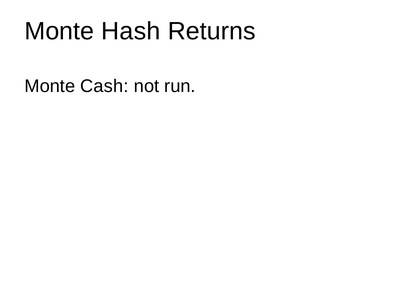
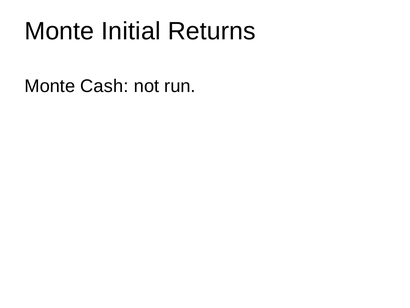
Hash: Hash -> Initial
